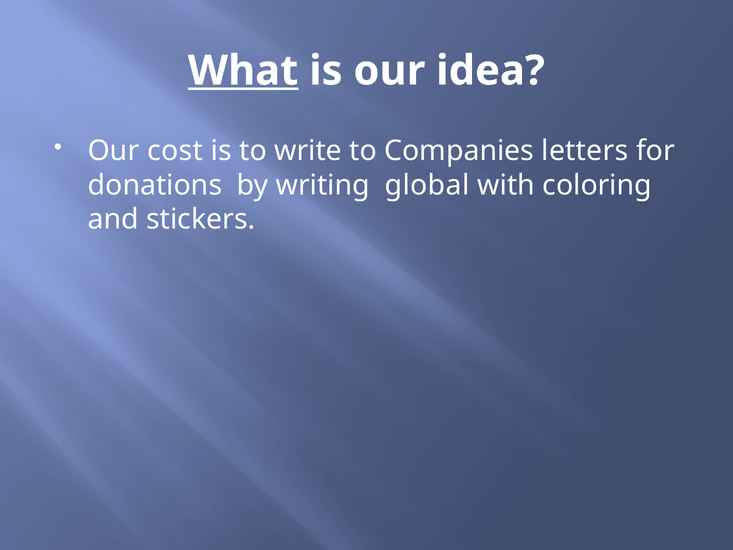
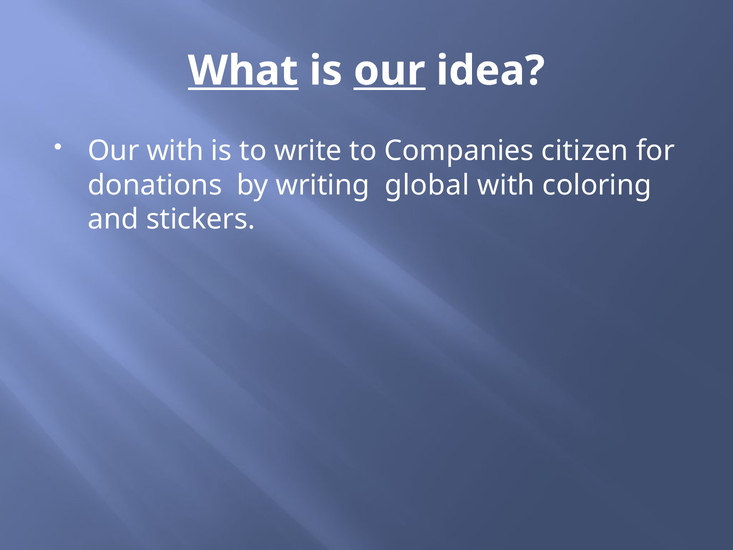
our at (389, 71) underline: none -> present
Our cost: cost -> with
letters: letters -> citizen
